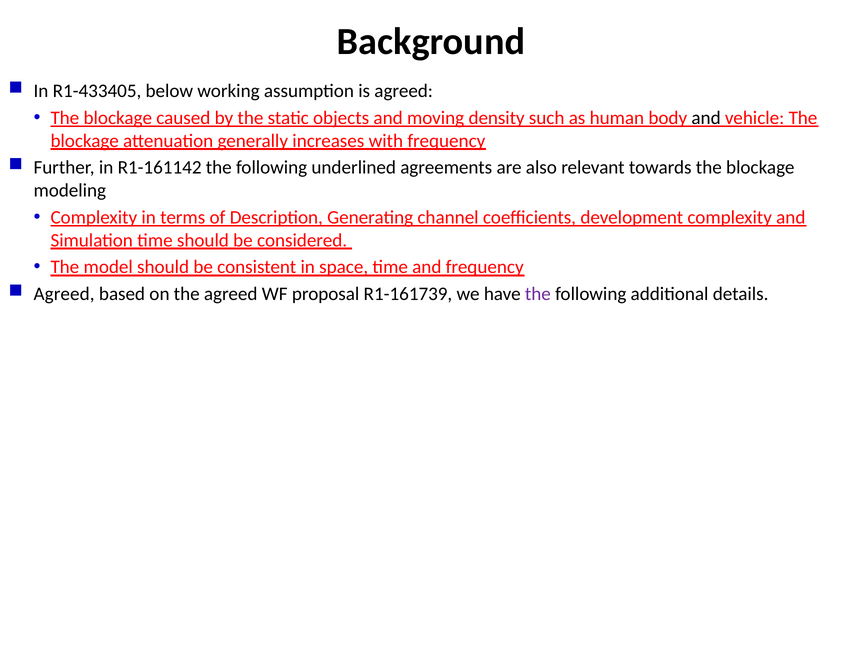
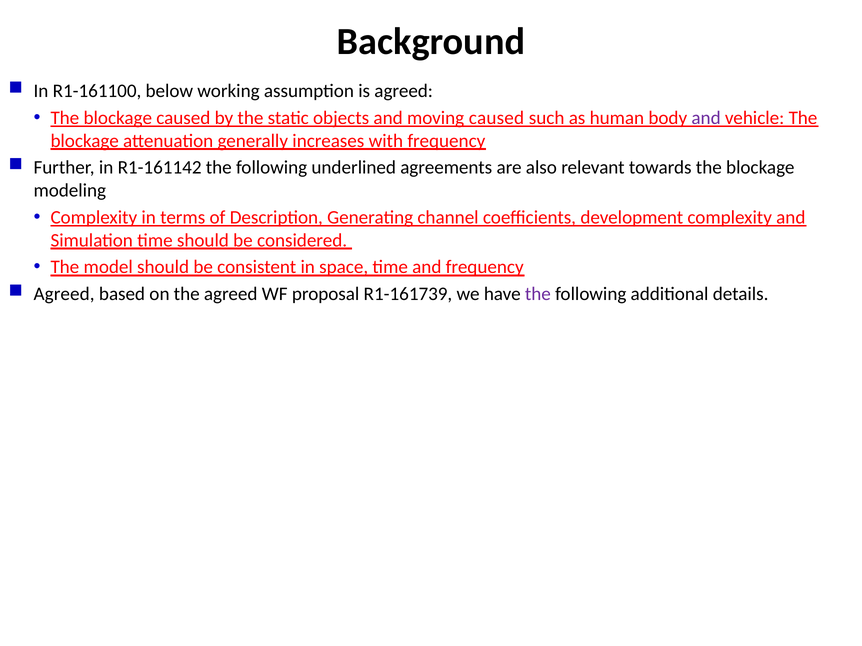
R1-433405: R1-433405 -> R1-161100
moving density: density -> caused
and at (706, 118) colour: black -> purple
